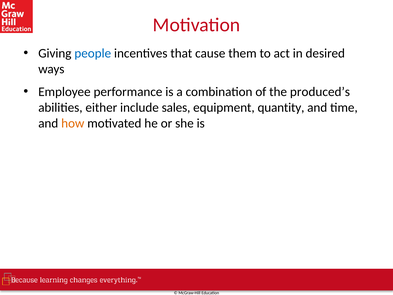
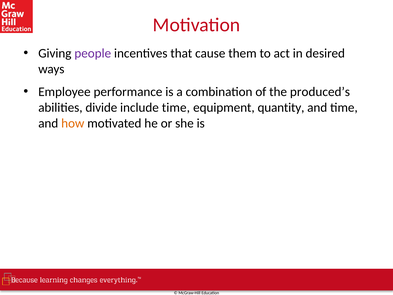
people colour: blue -> purple
either: either -> divide
include sales: sales -> time
